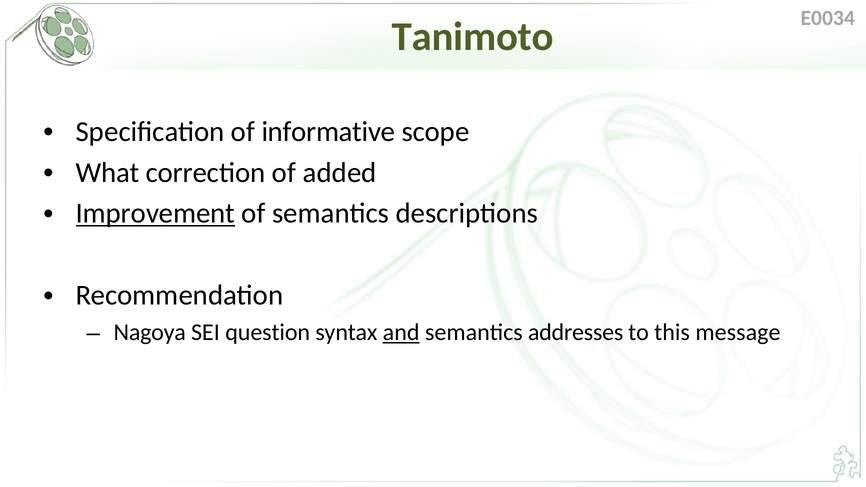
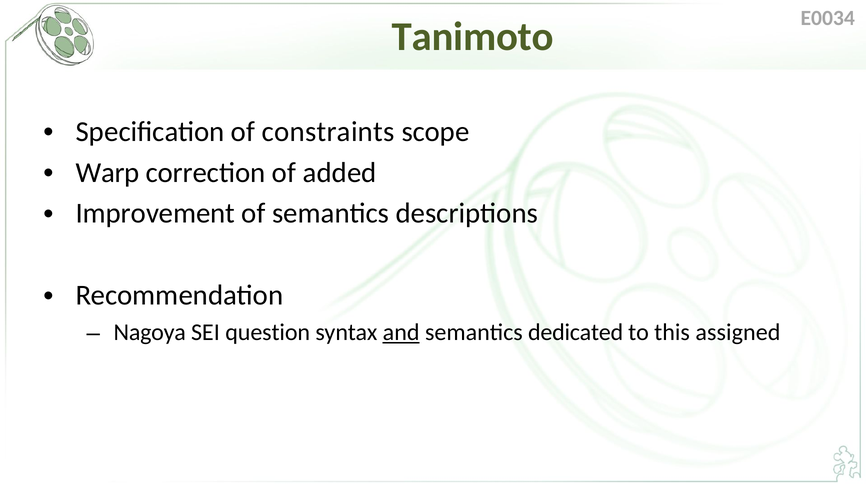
informative: informative -> constraints
What: What -> Warp
Improvement underline: present -> none
addresses: addresses -> dedicated
message: message -> assigned
